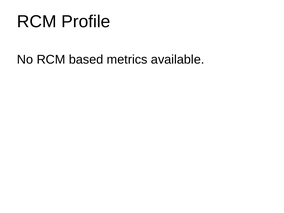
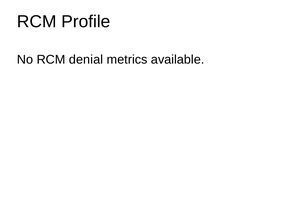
based: based -> denial
